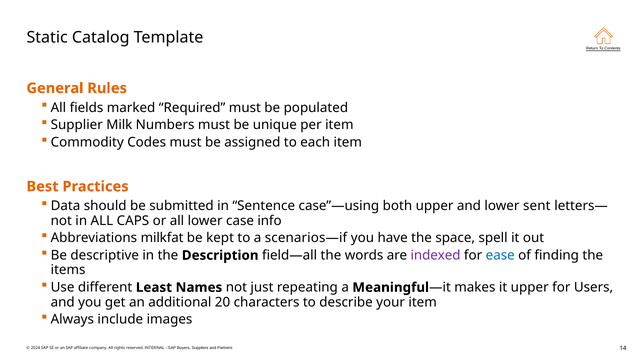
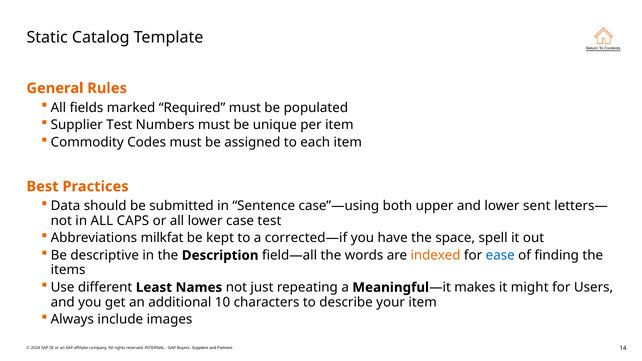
Supplier Milk: Milk -> Test
case info: info -> test
scenarios—if: scenarios—if -> corrected—if
indexed colour: purple -> orange
it upper: upper -> might
20: 20 -> 10
